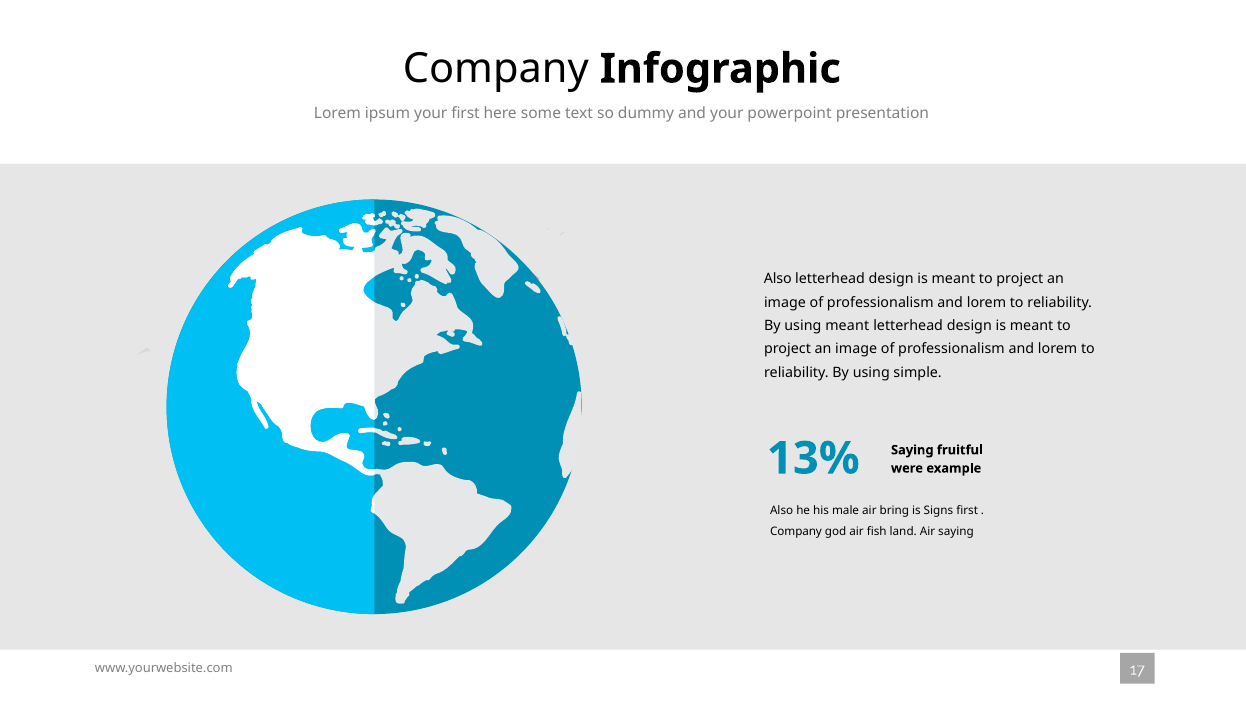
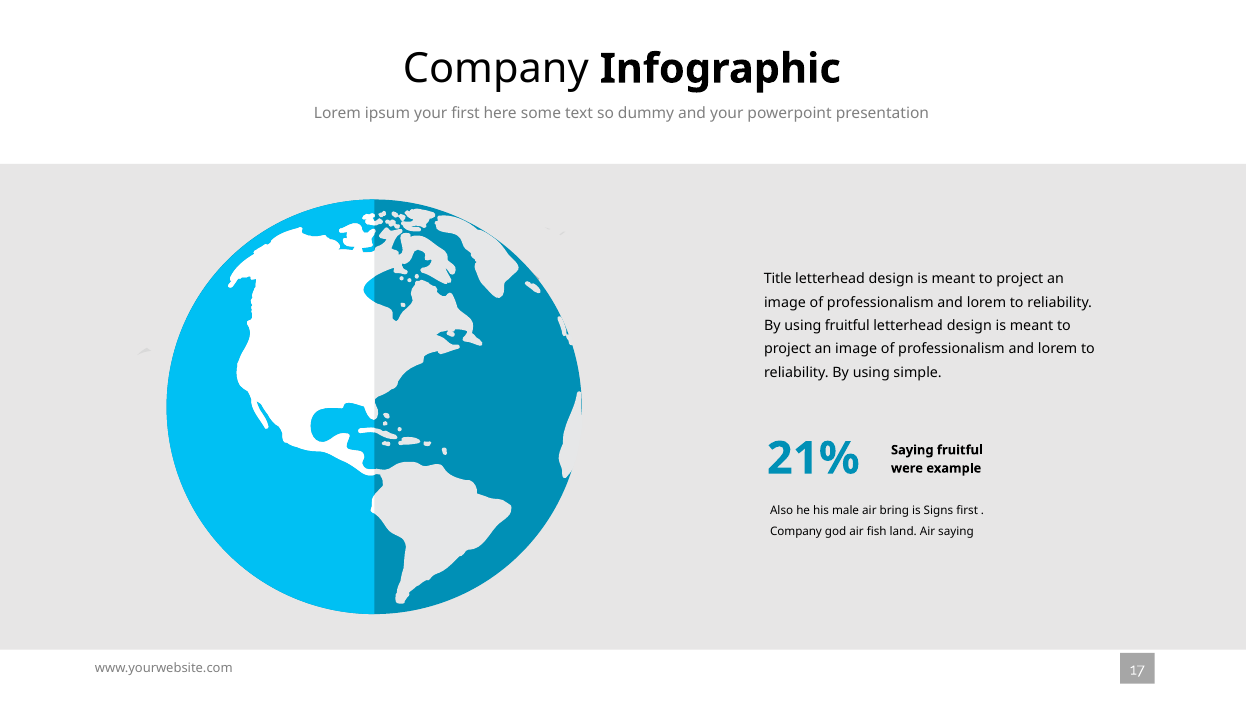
Also at (778, 279): Also -> Title
using meant: meant -> fruitful
13%: 13% -> 21%
